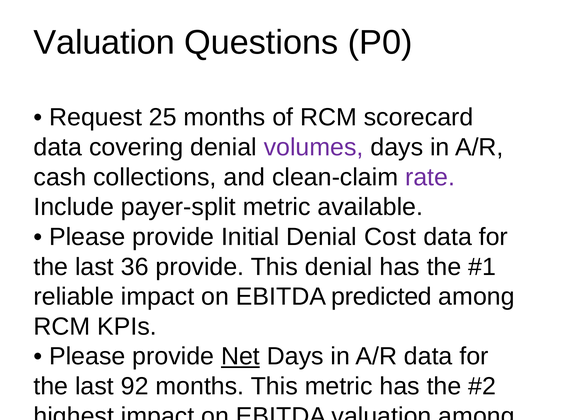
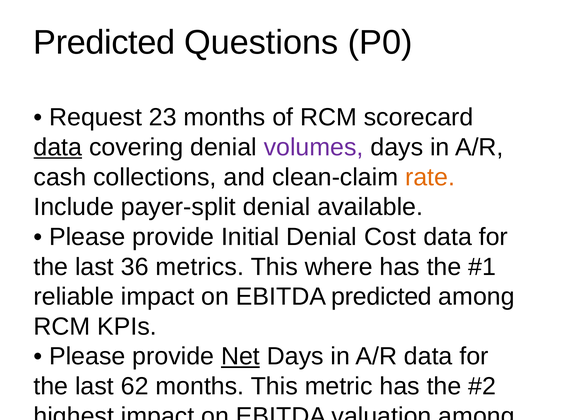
Valuation at (104, 43): Valuation -> Predicted
25: 25 -> 23
data at (58, 148) underline: none -> present
rate at (430, 177) colour: purple -> orange
payer-split metric: metric -> denial
36 provide: provide -> metrics
This denial: denial -> where
92: 92 -> 62
